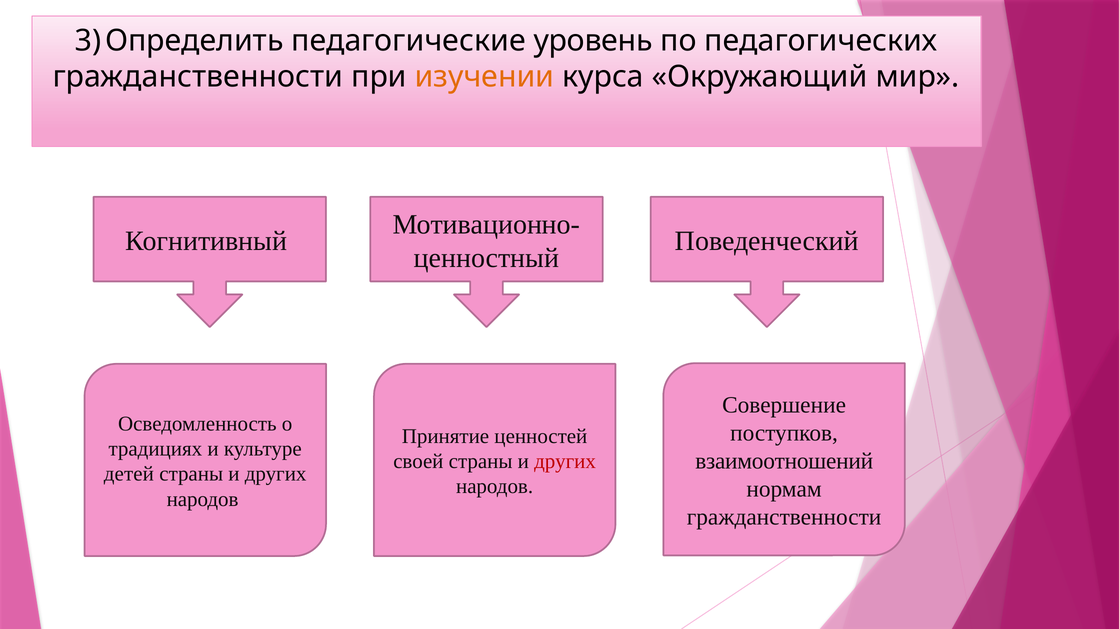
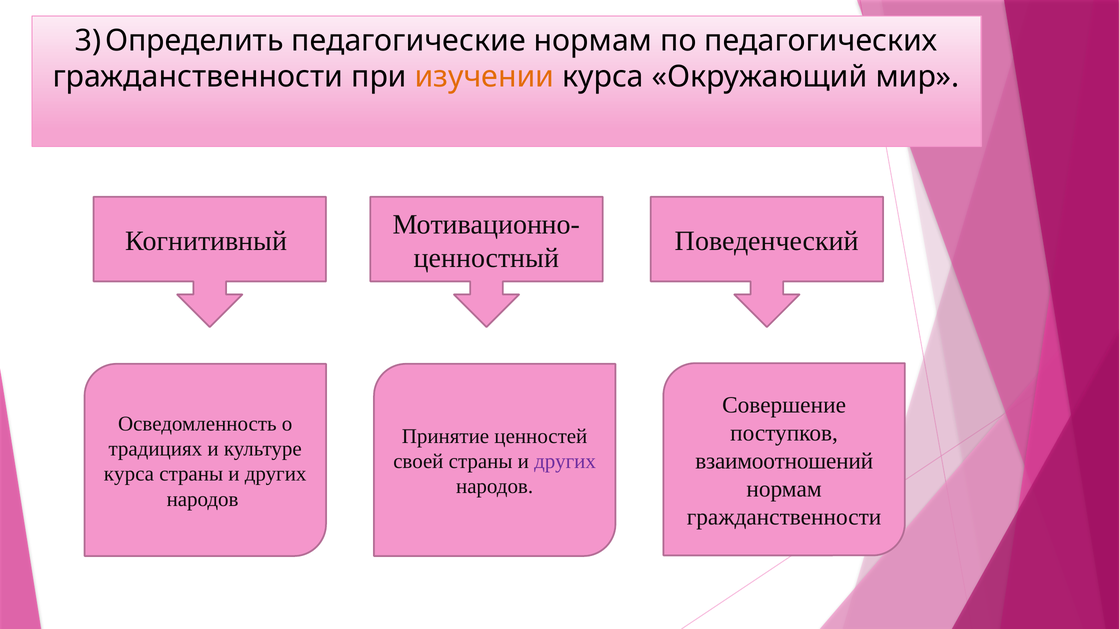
педагогические уровень: уровень -> нормам
других at (565, 462) colour: red -> purple
детей at (129, 474): детей -> курса
